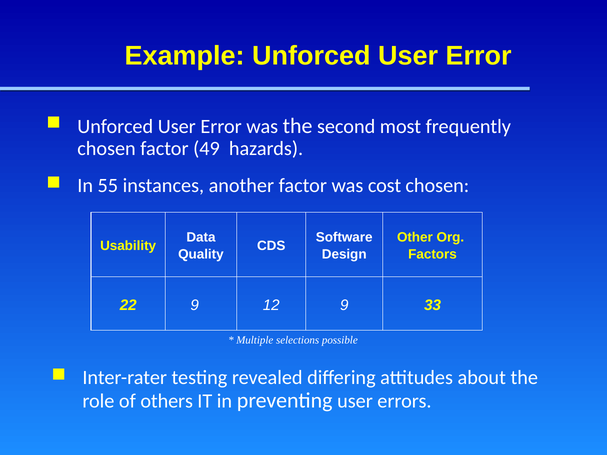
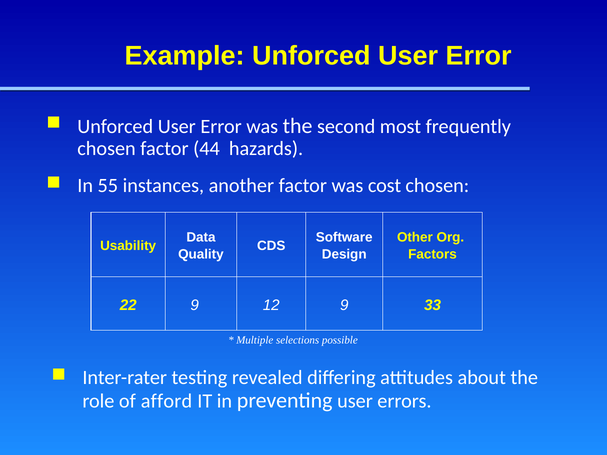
49: 49 -> 44
others: others -> afford
